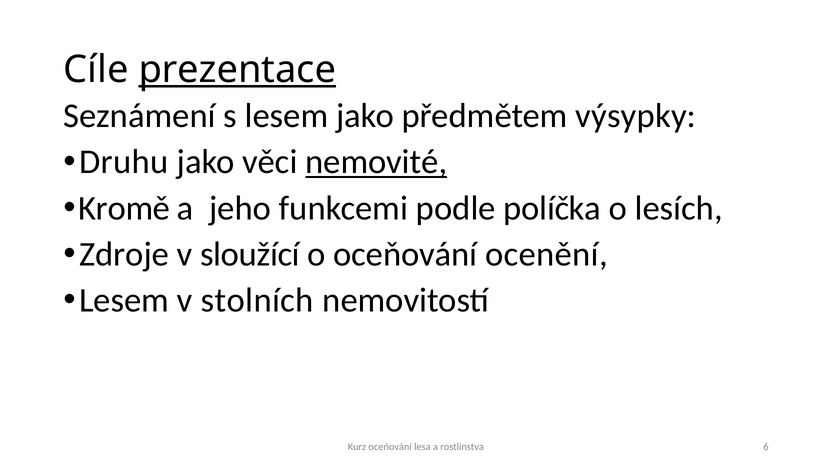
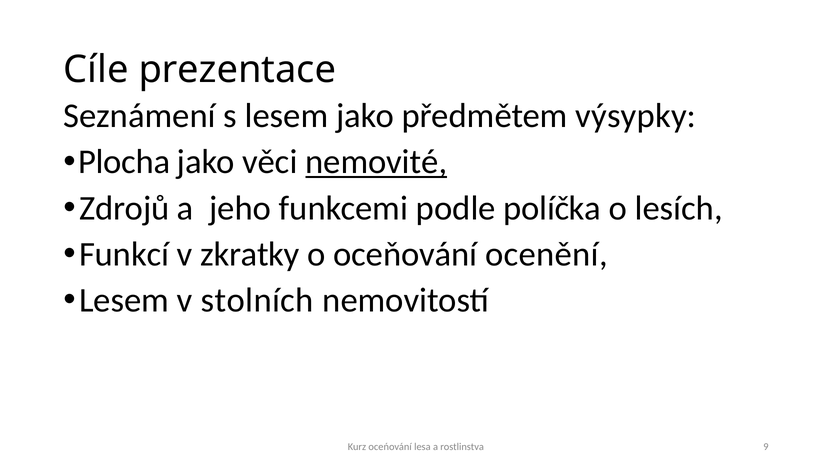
prezentace underline: present -> none
Druhu: Druhu -> Plocha
Kromě: Kromě -> Zdrojů
Zdroje: Zdroje -> Funkcí
sloužící: sloužící -> zkratky
6: 6 -> 9
